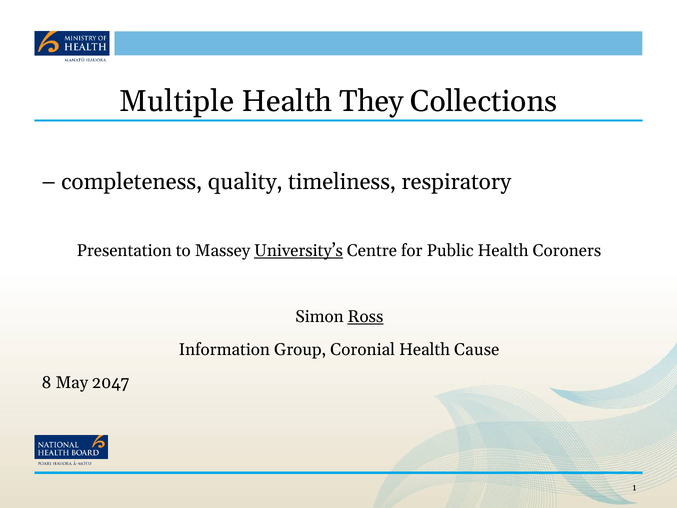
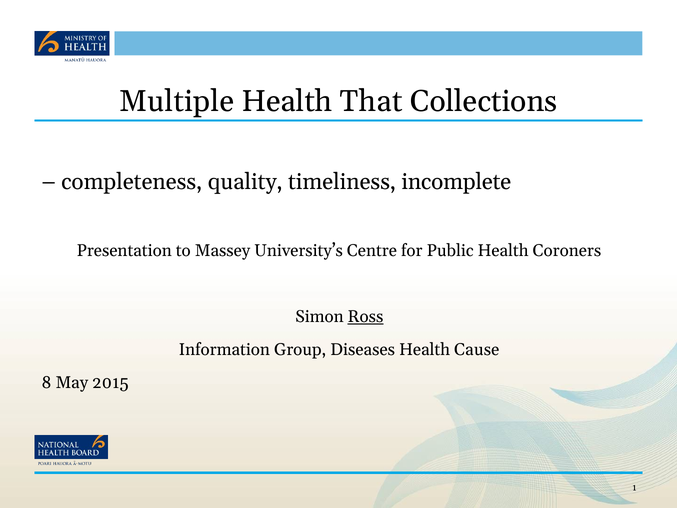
They: They -> That
respiratory: respiratory -> incomplete
University’s underline: present -> none
Coronial: Coronial -> Diseases
2047: 2047 -> 2015
